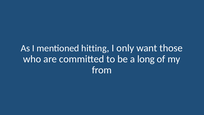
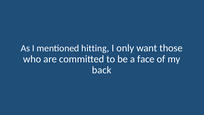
long: long -> face
from: from -> back
